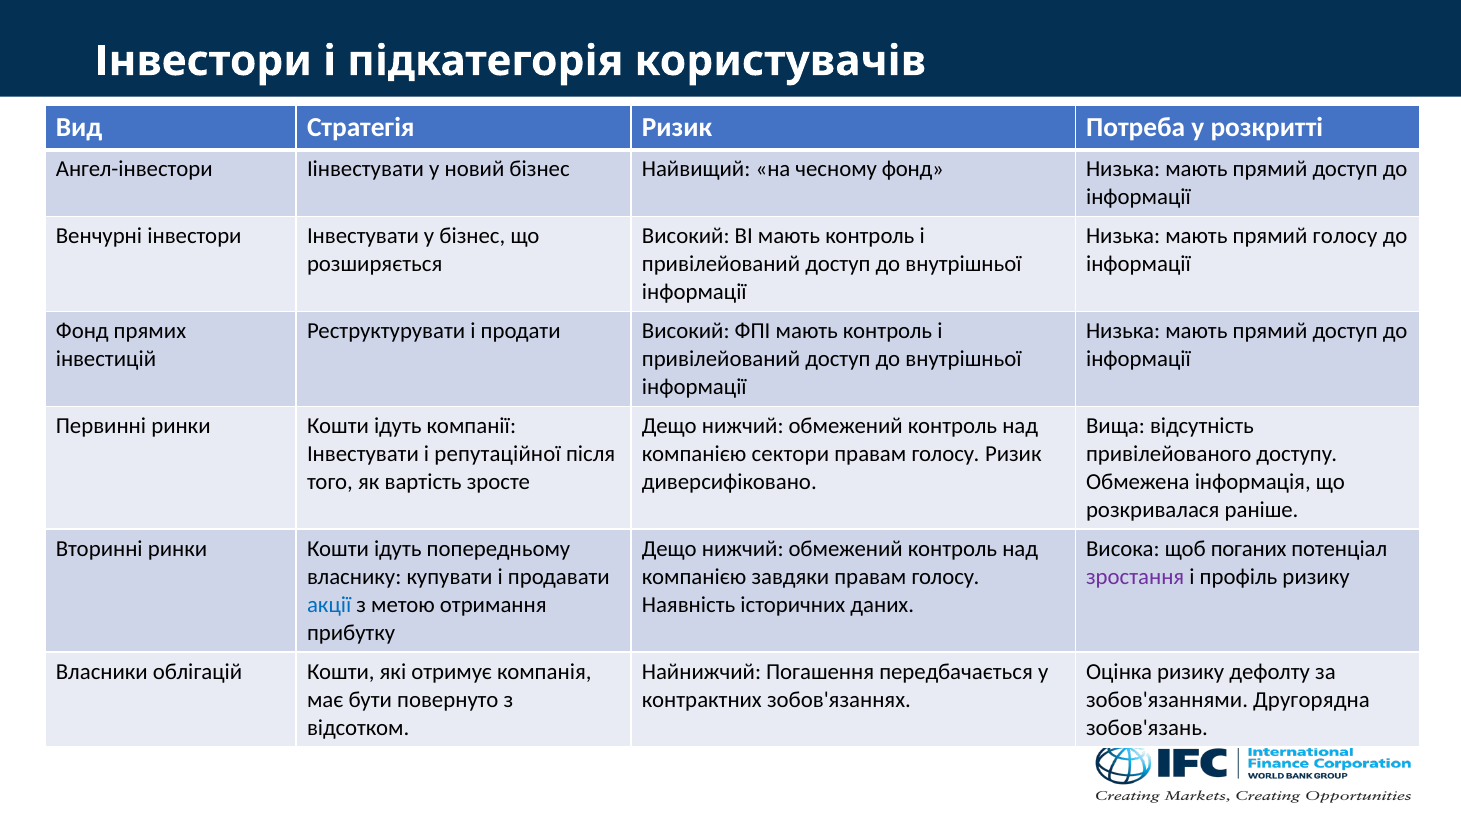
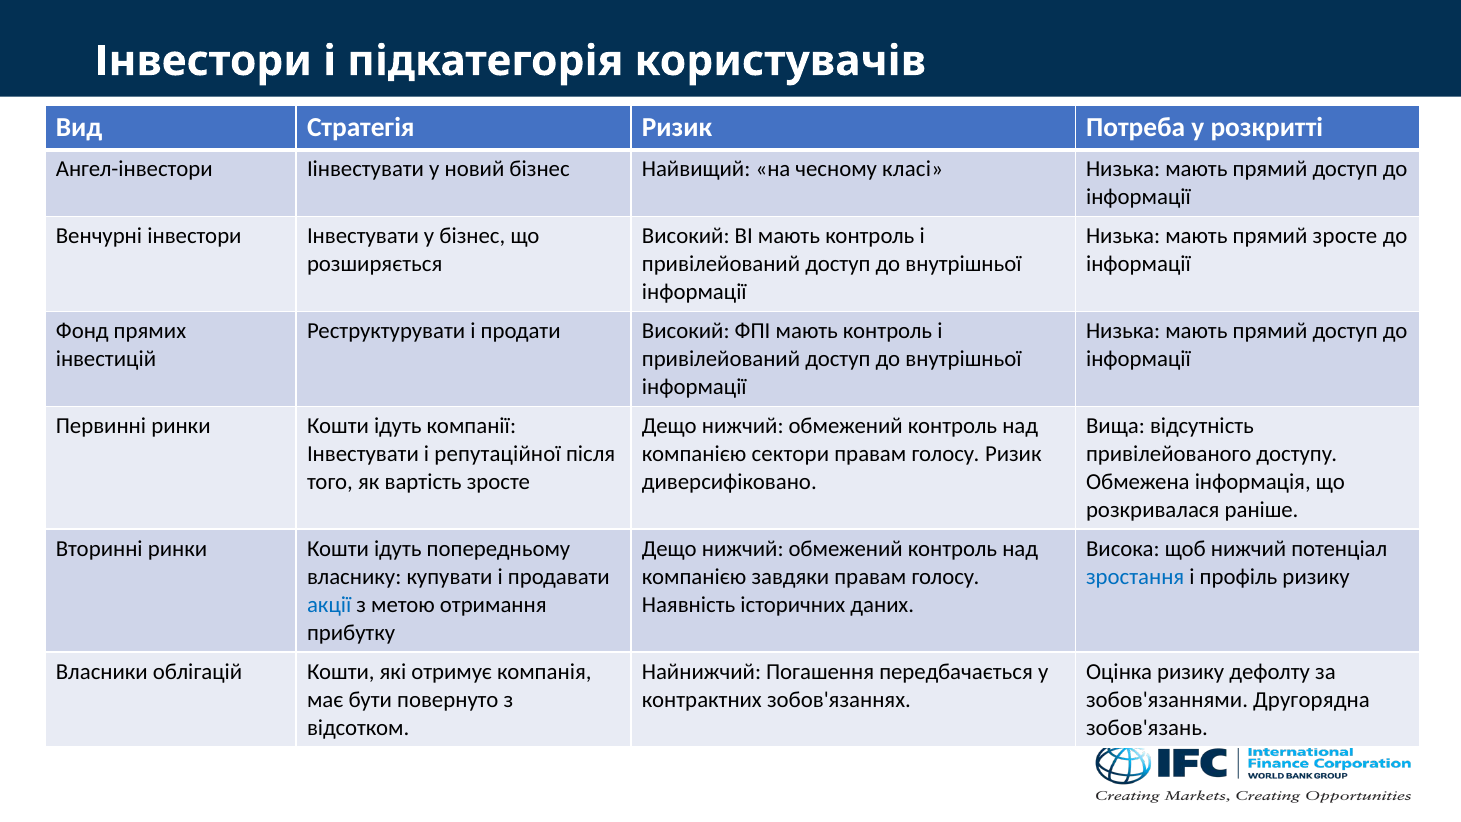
чесному фонд: фонд -> класі
прямий голосу: голосу -> зросте
щоб поганих: поганих -> нижчий
зростання colour: purple -> blue
